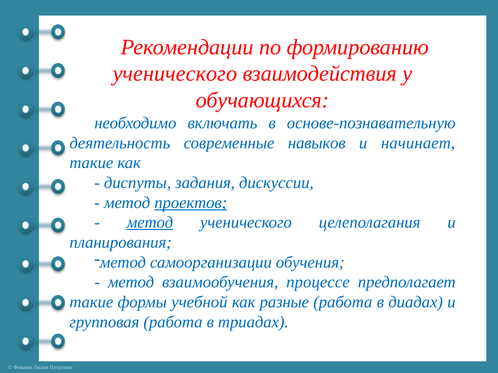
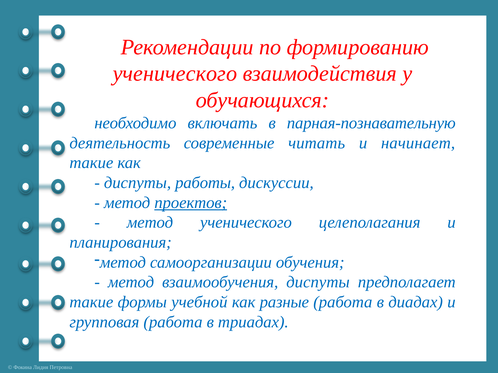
основе-познавательную: основе-познавательную -> парная-познавательную
навыков: навыков -> читать
задания: задания -> работы
метод at (150, 223) underline: present -> none
взаимообучения процессе: процессе -> диспуты
